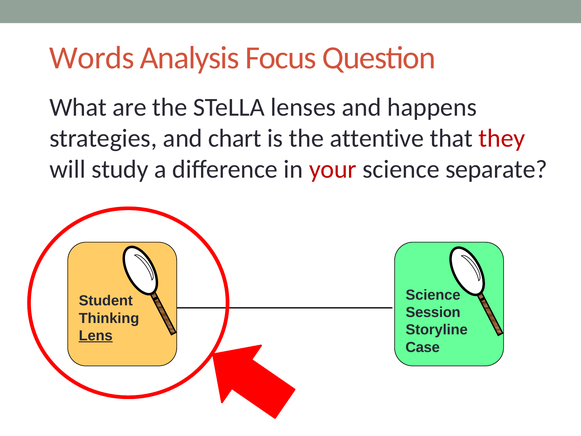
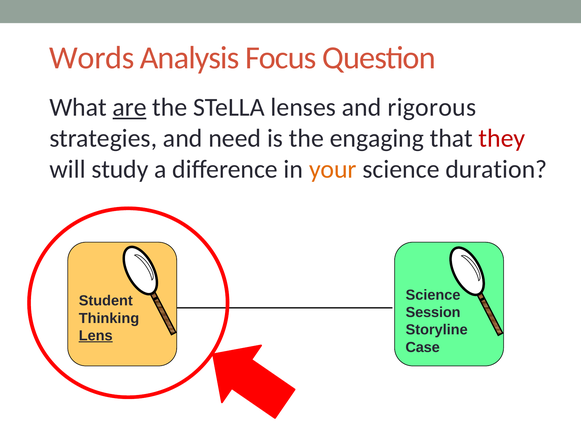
are underline: none -> present
happens: happens -> rigorous
chart: chart -> need
attentive: attentive -> engaging
your colour: red -> orange
separate: separate -> duration
